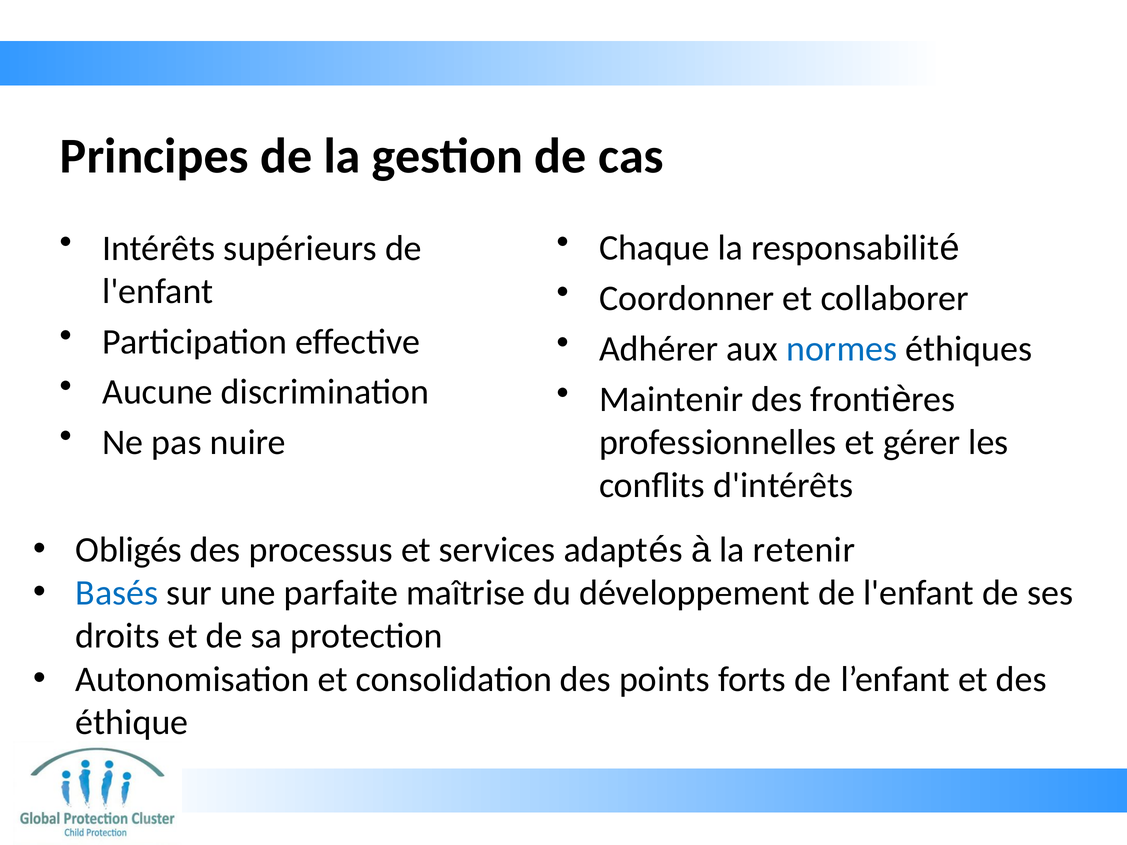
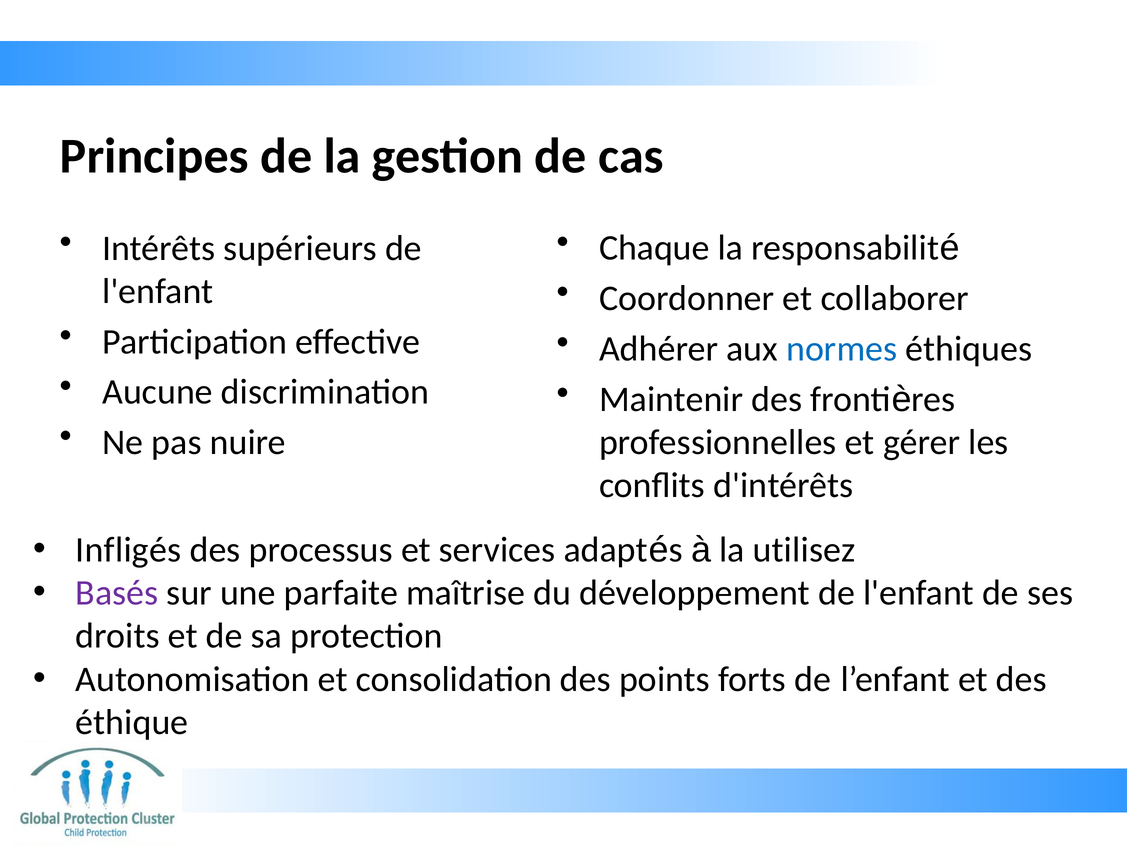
Obligés: Obligés -> Infligés
retenir: retenir -> utilisez
Basés colour: blue -> purple
